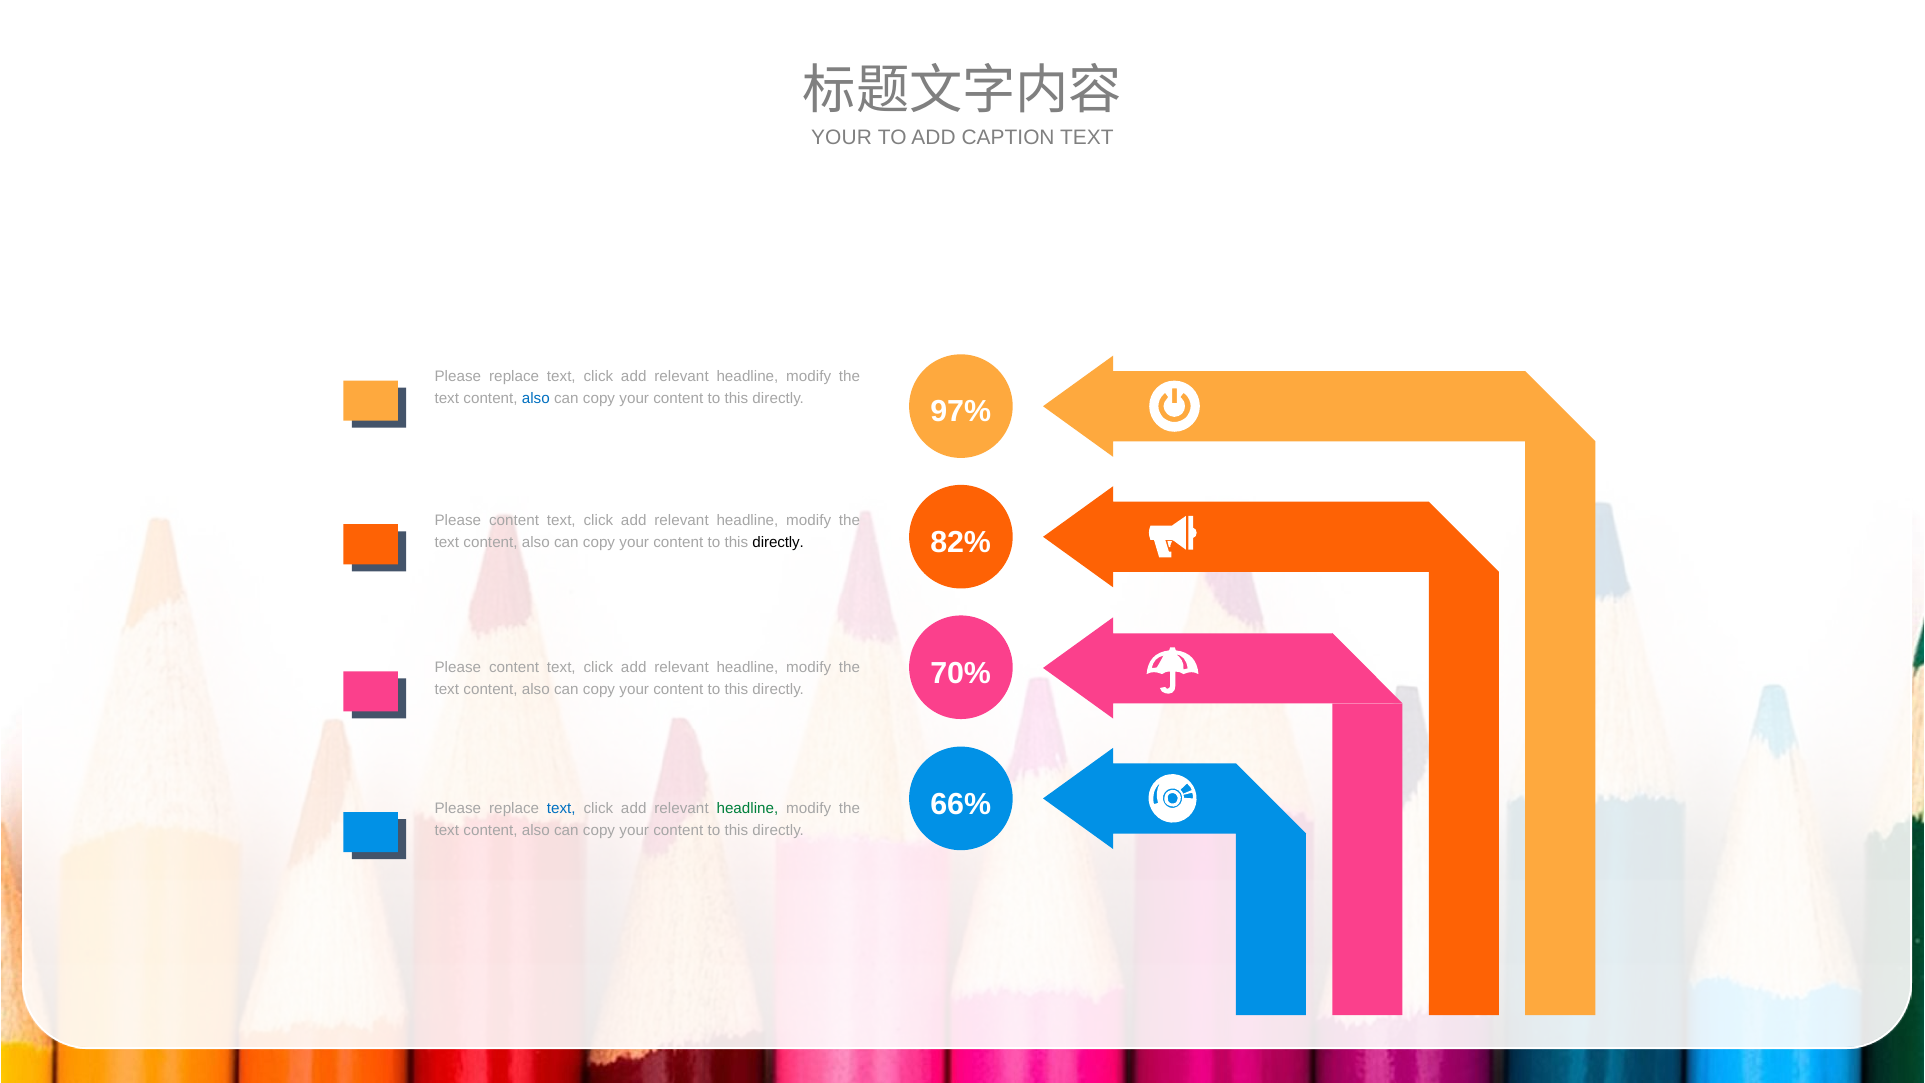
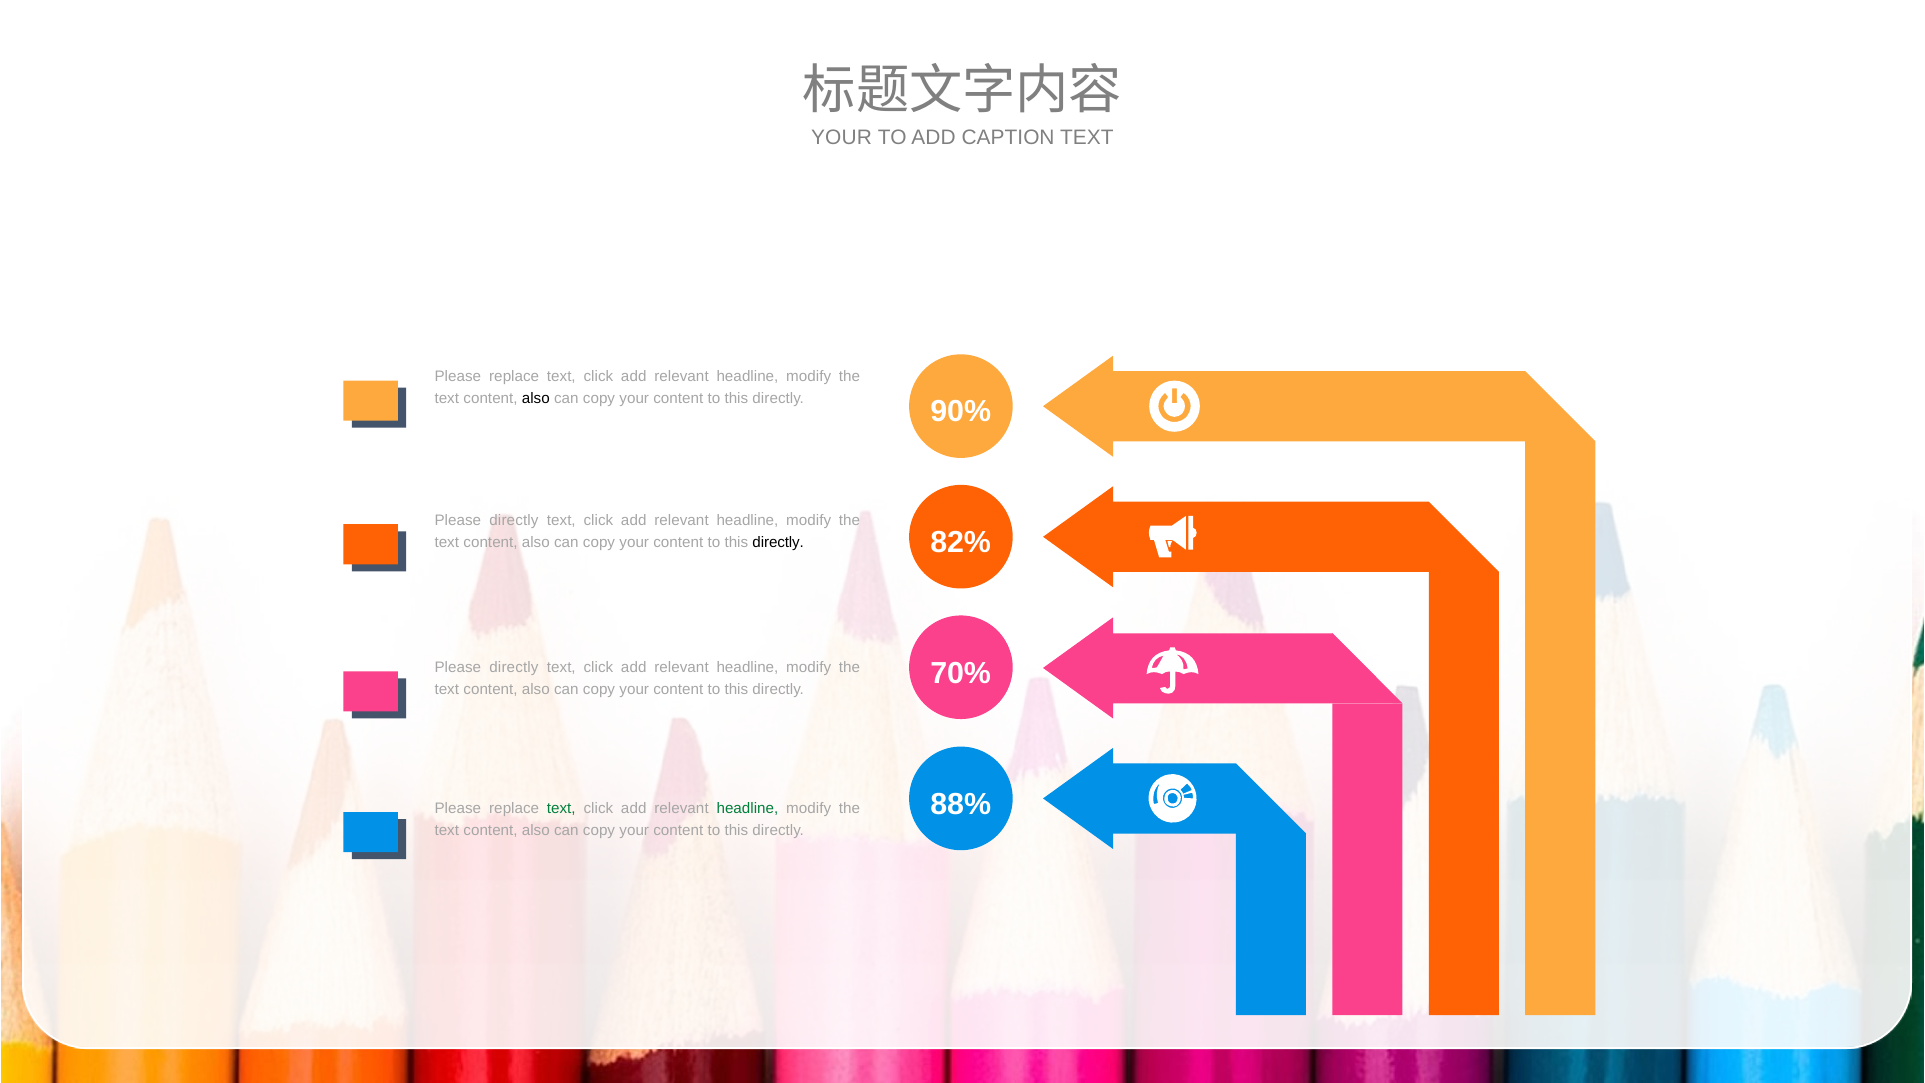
also at (536, 399) colour: blue -> black
97%: 97% -> 90%
content at (514, 520): content -> directly
content at (514, 667): content -> directly
66%: 66% -> 88%
text at (561, 808) colour: blue -> green
